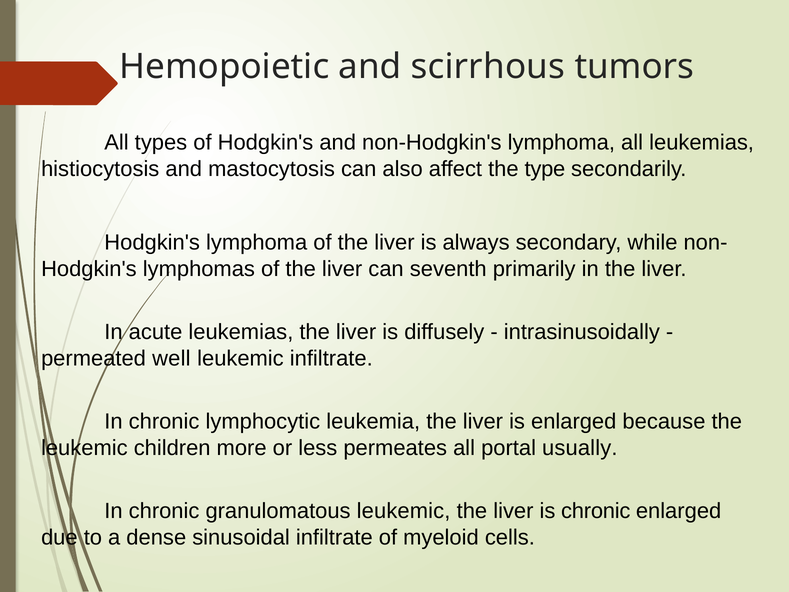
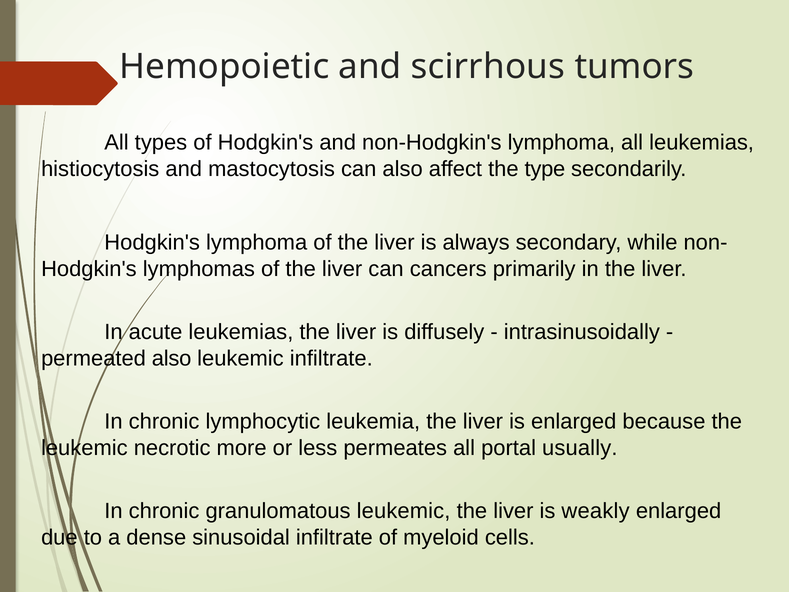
seventh: seventh -> cancers
permeated well: well -> also
children: children -> necrotic
is chronic: chronic -> weakly
